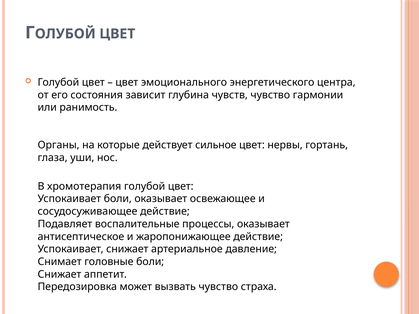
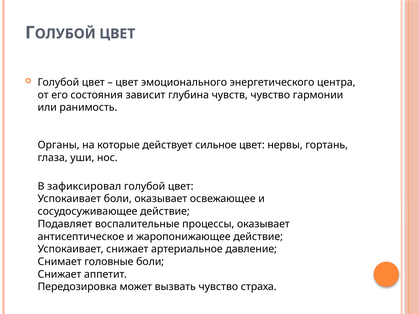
хромотерапия: хромотерапия -> зафиксировал
